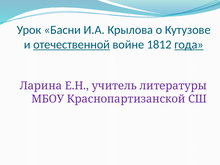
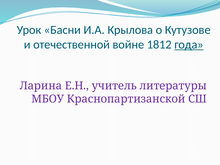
отечественной underline: present -> none
